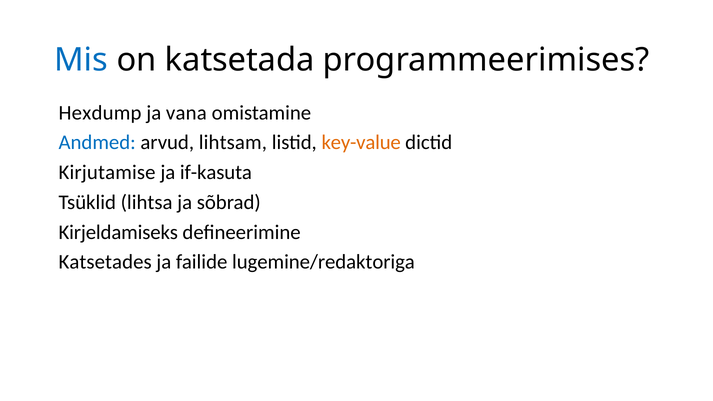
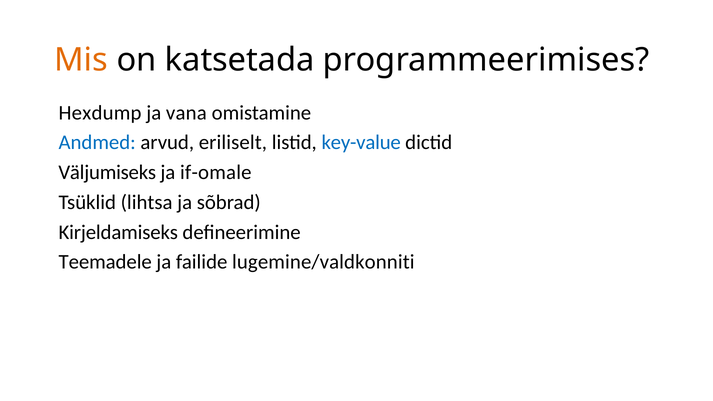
Mis colour: blue -> orange
lihtsam: lihtsam -> eriliselt
key-value colour: orange -> blue
Kirjutamise: Kirjutamise -> Väljumiseks
if-kasuta: if-kasuta -> if-omale
Katsetades: Katsetades -> Teemadele
lugemine/redaktoriga: lugemine/redaktoriga -> lugemine/valdkonniti
